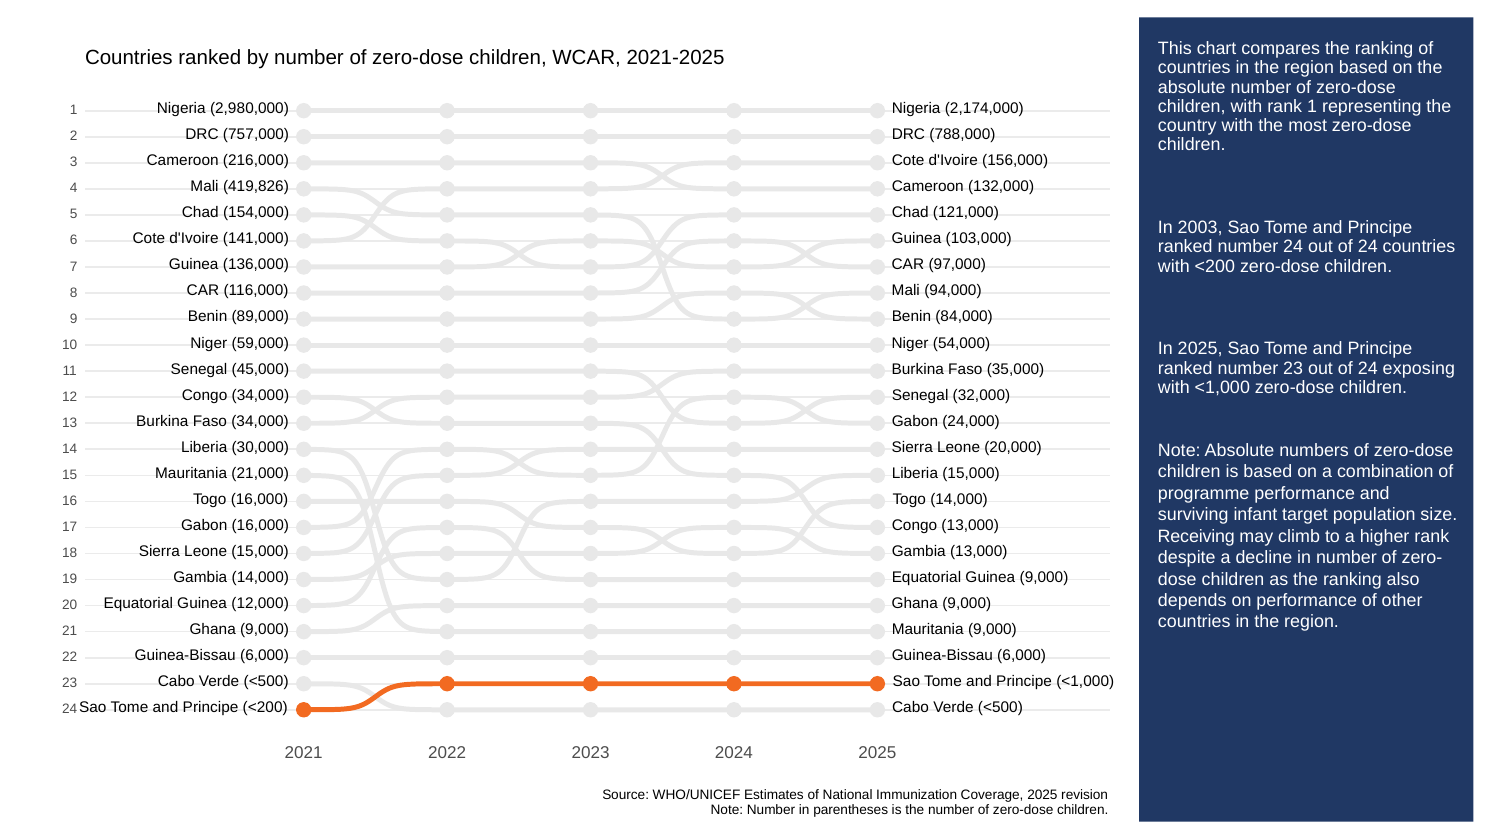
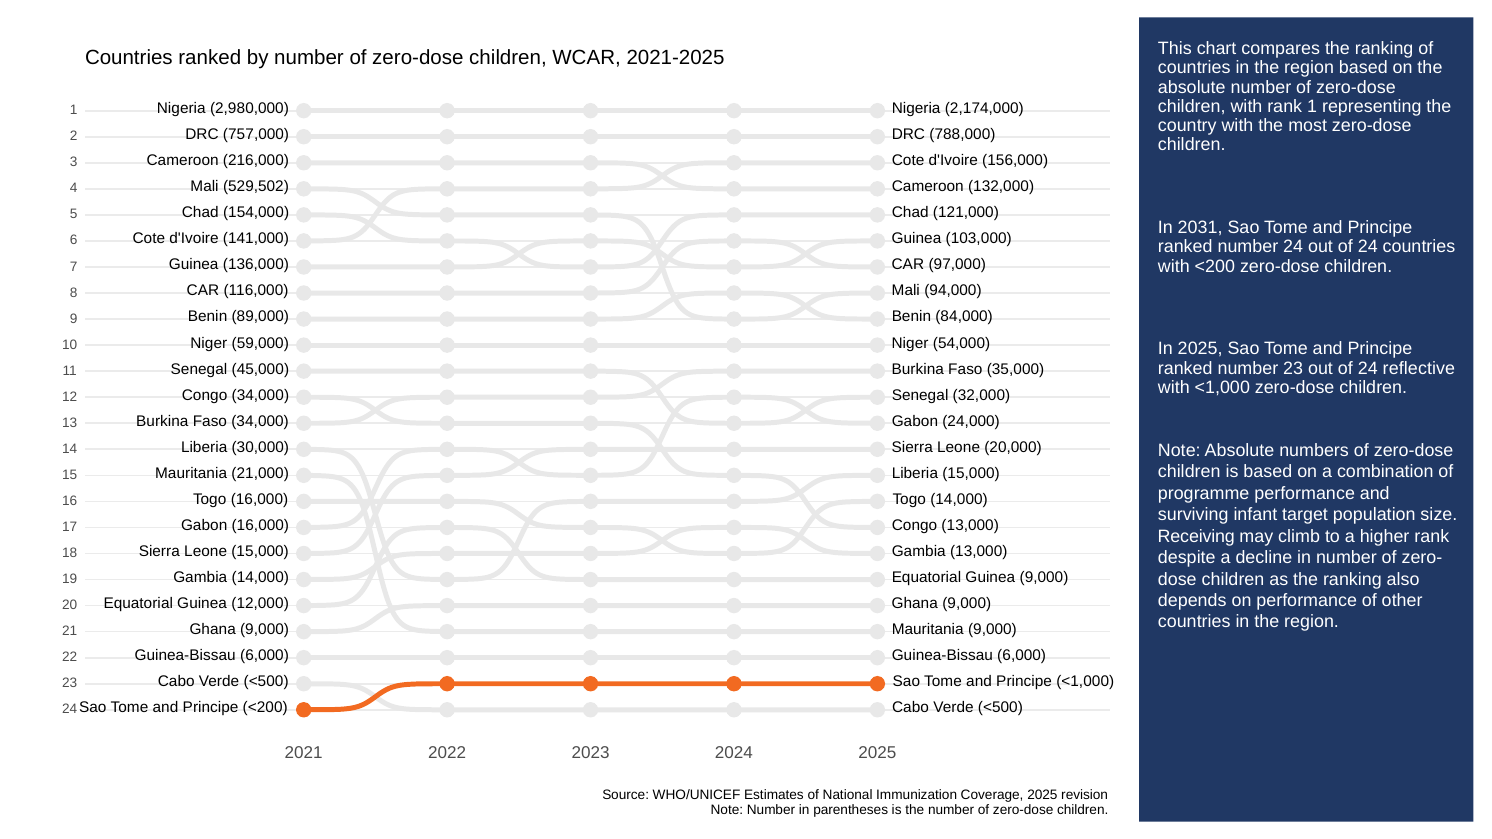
419,826: 419,826 -> 529,502
2003: 2003 -> 2031
exposing: exposing -> reflective
